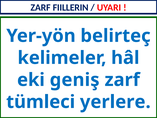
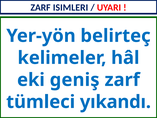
FIILLERIN: FIILLERIN -> ISIMLERI
yerlere: yerlere -> yıkandı
